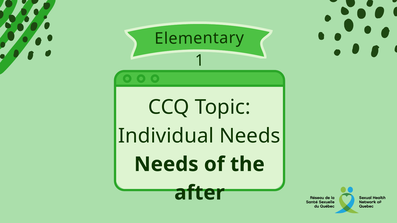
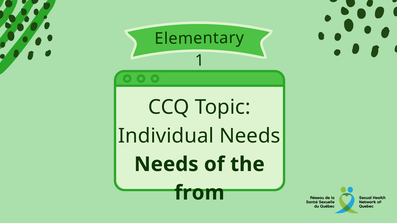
after: after -> from
